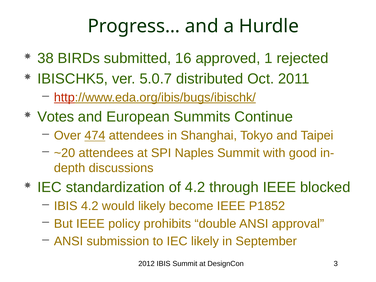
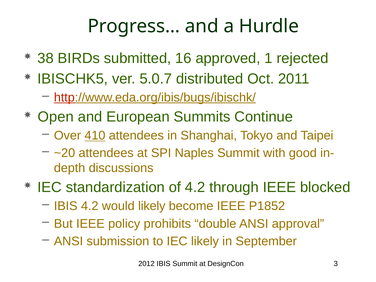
Votes: Votes -> Open
474: 474 -> 410
